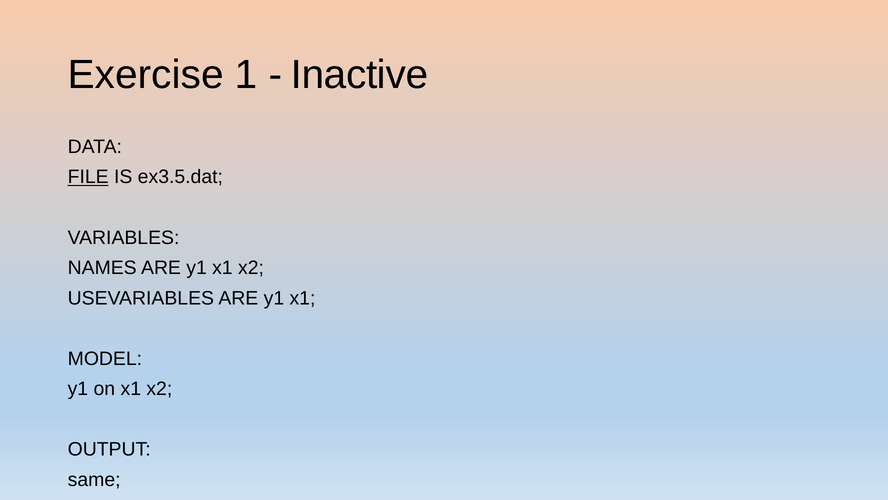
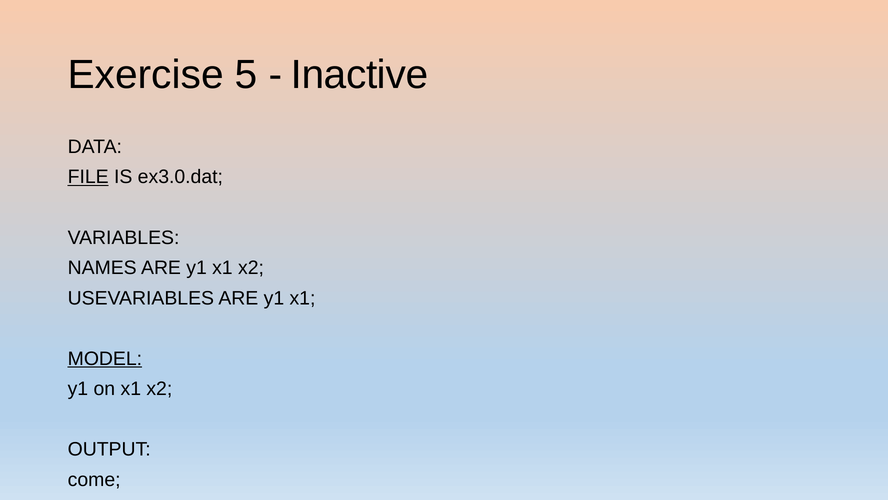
1: 1 -> 5
ex3.5.dat: ex3.5.dat -> ex3.0.dat
MODEL underline: none -> present
same: same -> come
